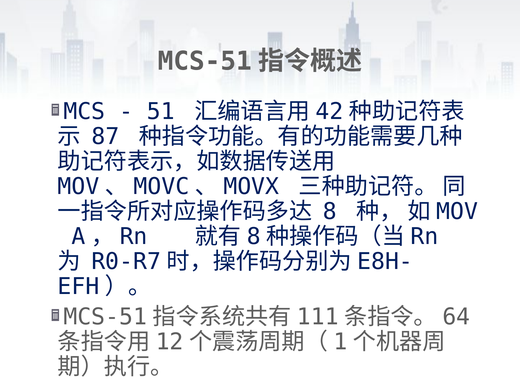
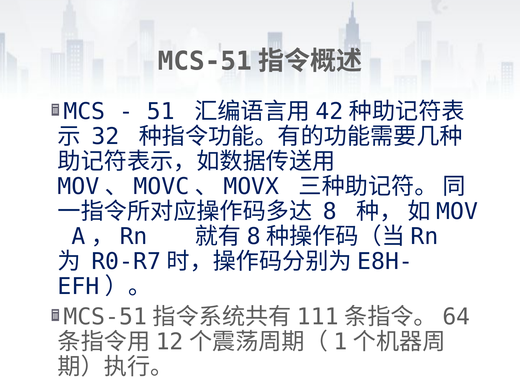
87: 87 -> 32
